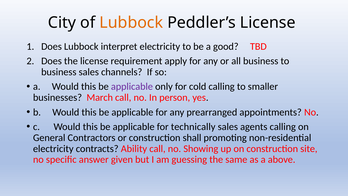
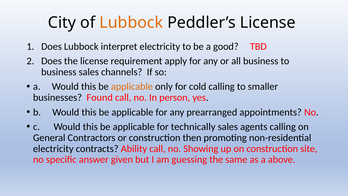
applicable at (132, 86) colour: purple -> orange
March: March -> Found
shall: shall -> then
